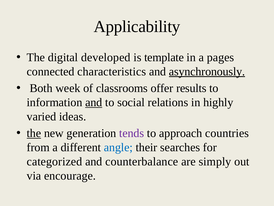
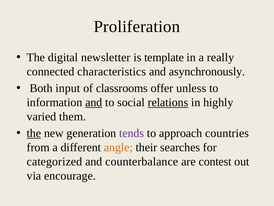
Applicability: Applicability -> Proliferation
developed: developed -> newsletter
pages: pages -> really
asynchronously underline: present -> none
week: week -> input
results: results -> unless
relations underline: none -> present
ideas: ideas -> them
angle colour: blue -> orange
simply: simply -> contest
